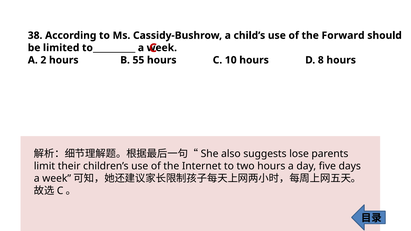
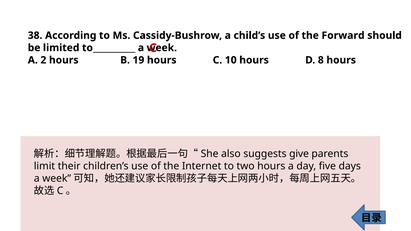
55: 55 -> 19
lose: lose -> give
